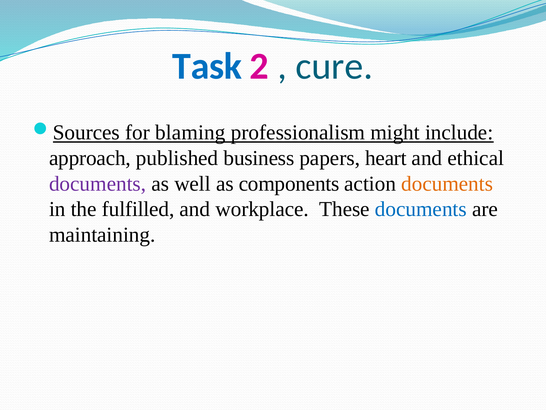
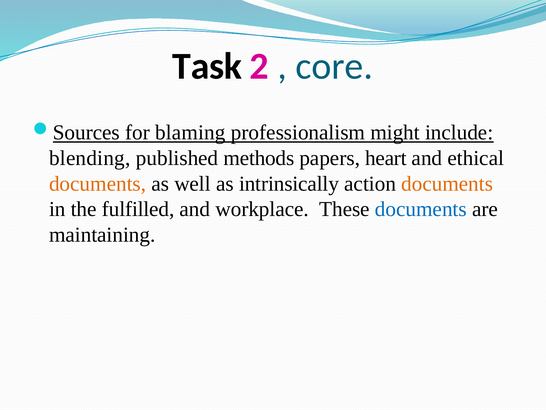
Task colour: blue -> black
cure: cure -> core
approach: approach -> blending
business: business -> methods
documents at (98, 183) colour: purple -> orange
components: components -> intrinsically
